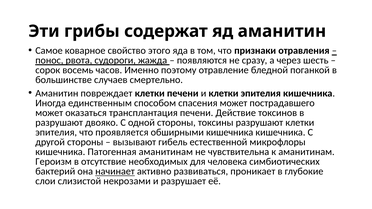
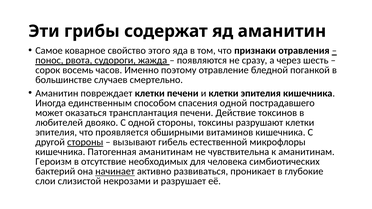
спасения может: может -> одной
разрушают at (59, 123): разрушают -> любителей
обширными кишечника: кишечника -> витаминов
стороны at (85, 142) underline: none -> present
